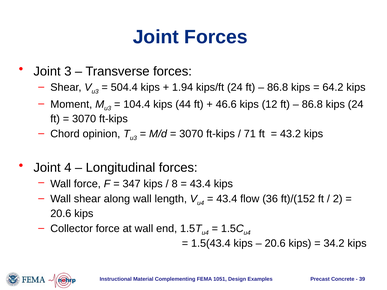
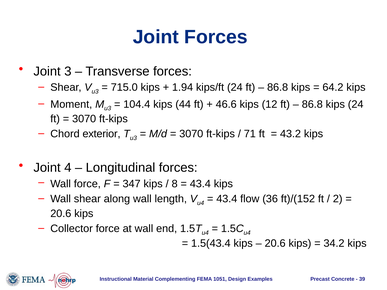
504.4: 504.4 -> 715.0
opinion: opinion -> exterior
